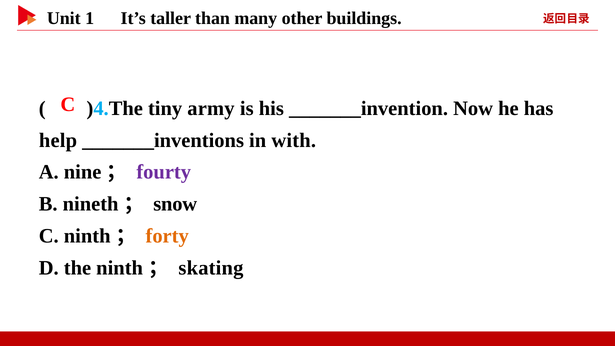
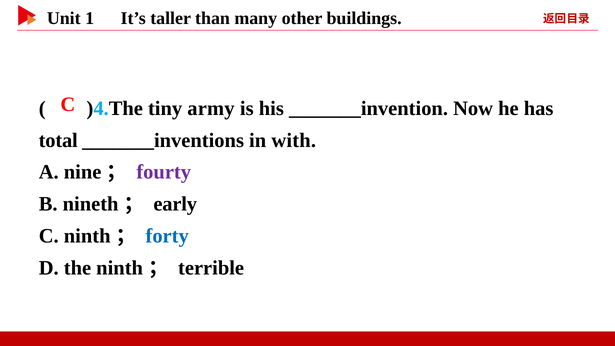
help: help -> total
snow: snow -> early
forty colour: orange -> blue
skating: skating -> terrible
